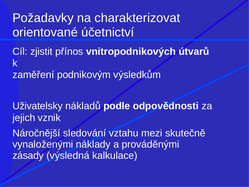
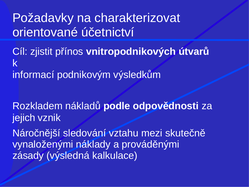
zaměření: zaměření -> informací
Uživatelsky: Uživatelsky -> Rozkladem
